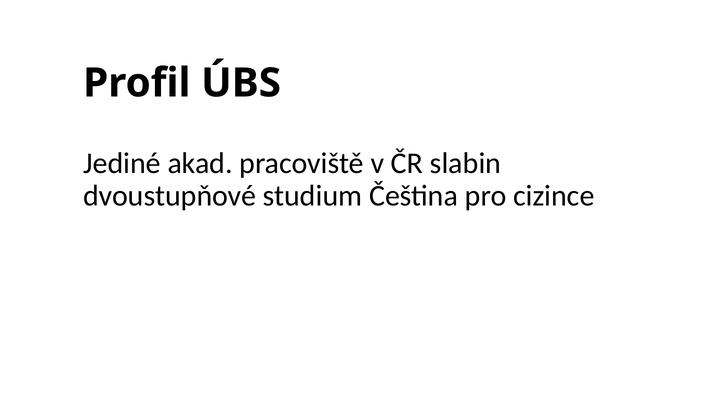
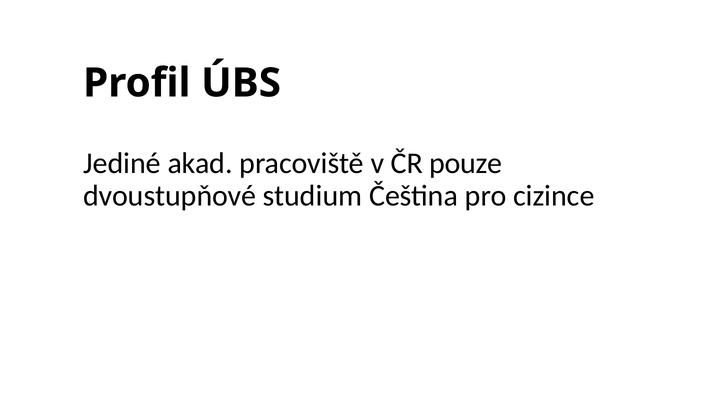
slabin: slabin -> pouze
